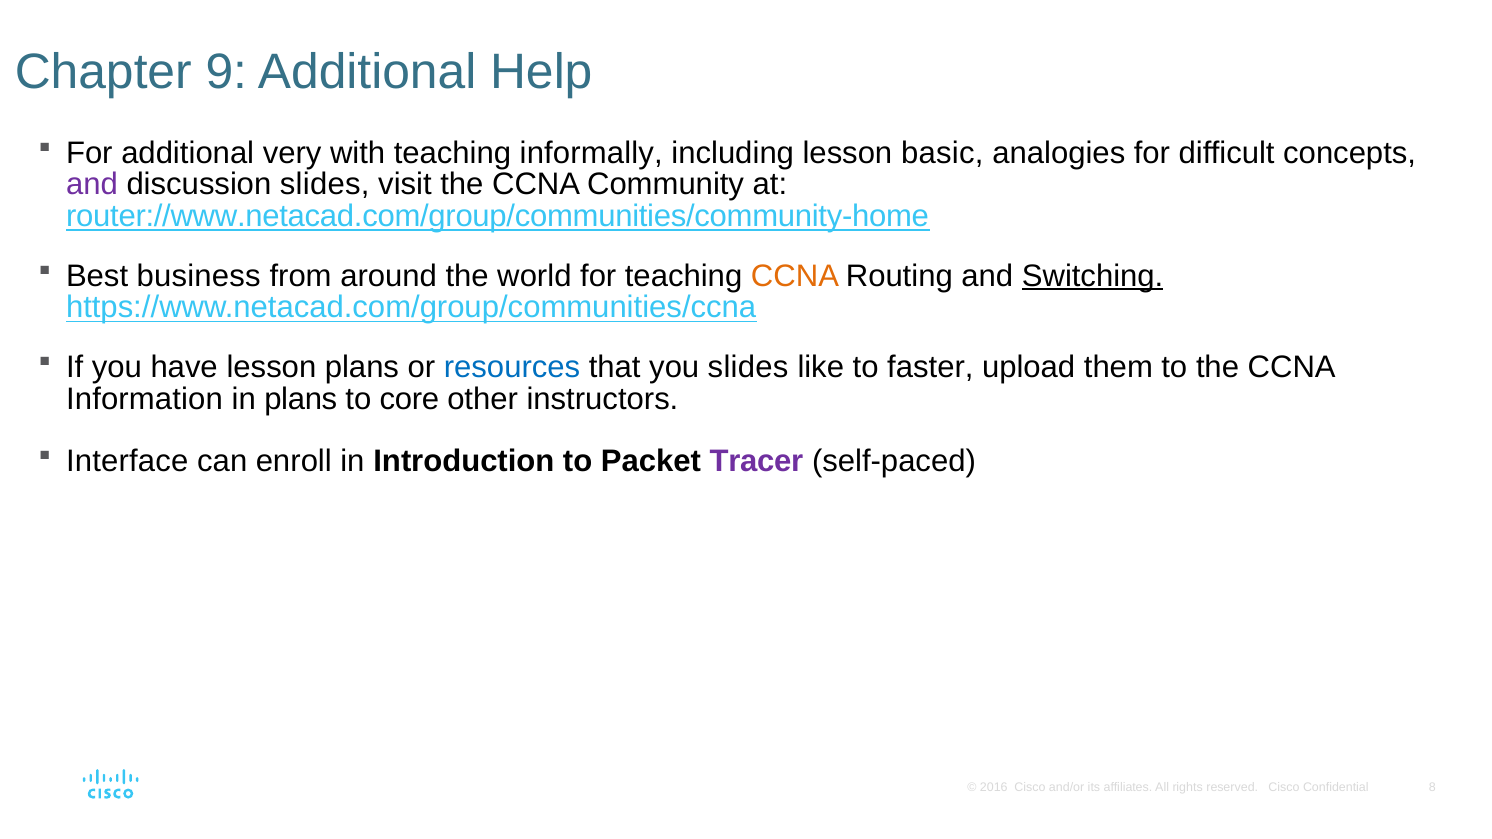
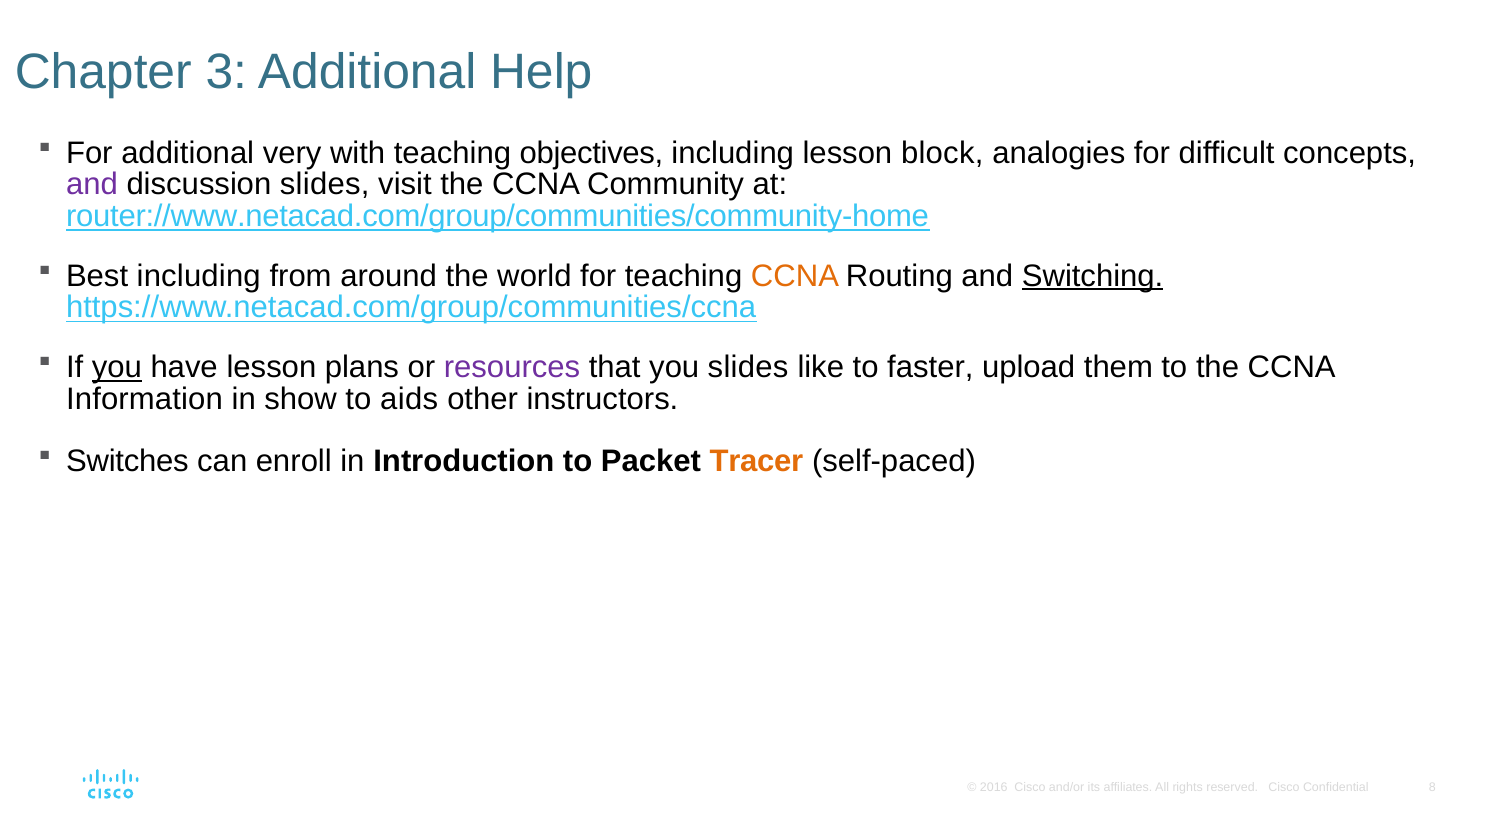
9: 9 -> 3
informally: informally -> objectives
basic: basic -> block
Best business: business -> including
you at (117, 368) underline: none -> present
resources colour: blue -> purple
in plans: plans -> show
core: core -> aids
Interface: Interface -> Switches
Tracer colour: purple -> orange
